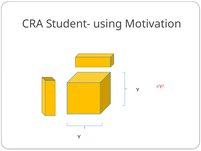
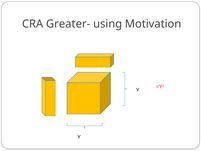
Student-: Student- -> Greater-
